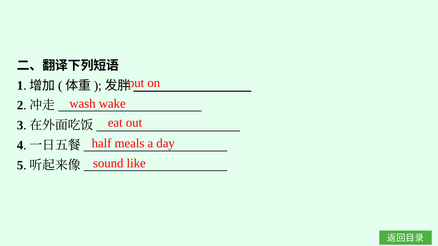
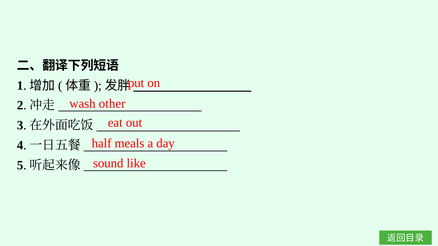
wake: wake -> other
